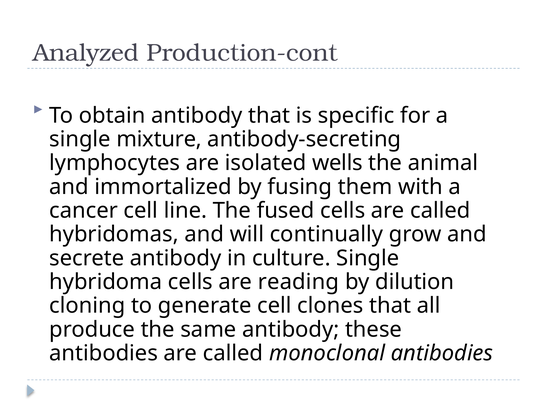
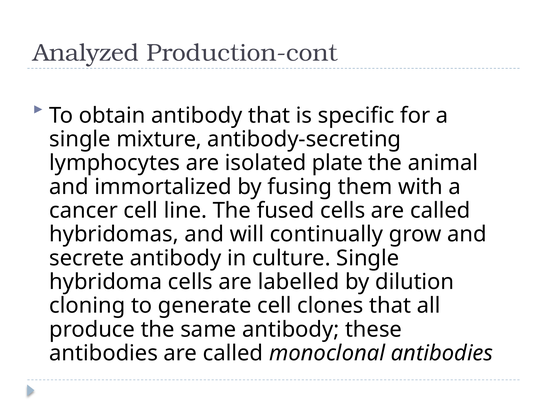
wells: wells -> plate
reading: reading -> labelled
